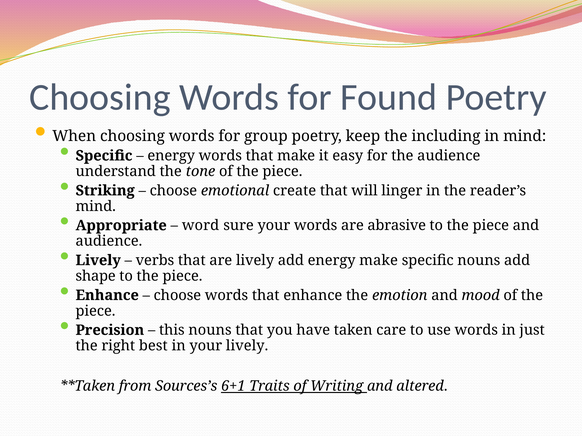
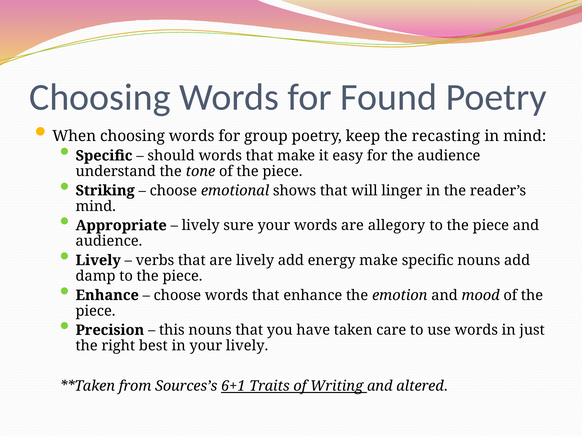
including: including -> recasting
energy at (171, 156): energy -> should
create: create -> shows
word at (201, 226): word -> lively
abrasive: abrasive -> allegory
shape: shape -> damp
